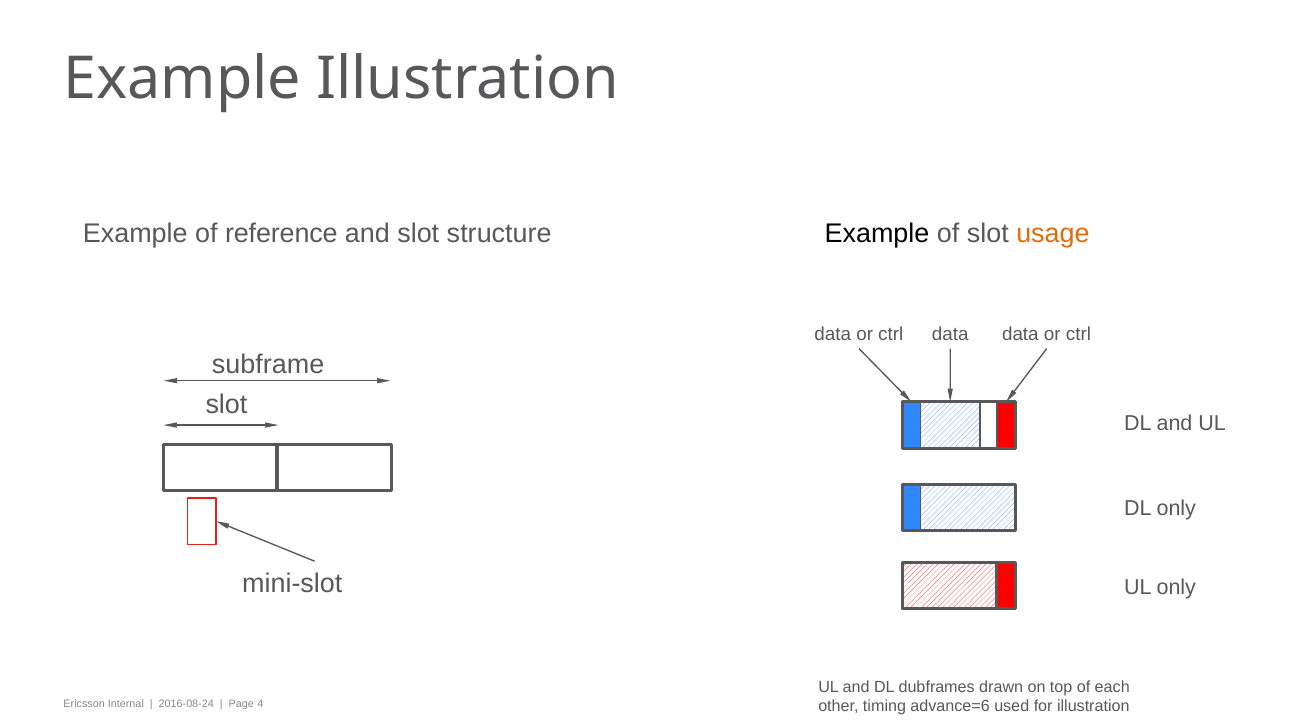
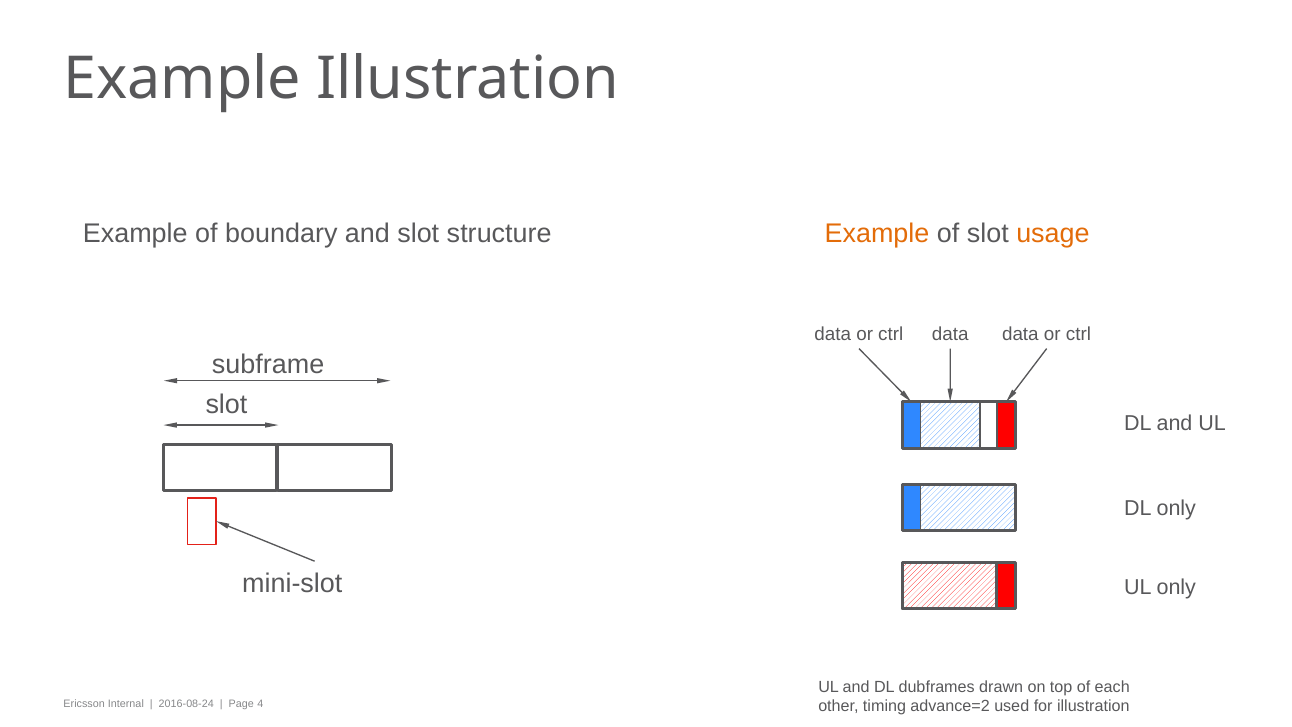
reference: reference -> boundary
Example at (877, 233) colour: black -> orange
advance=6: advance=6 -> advance=2
